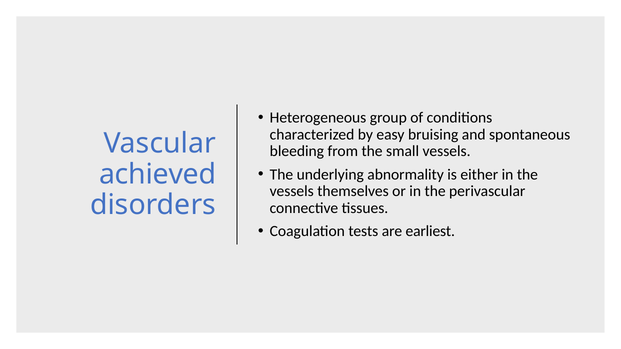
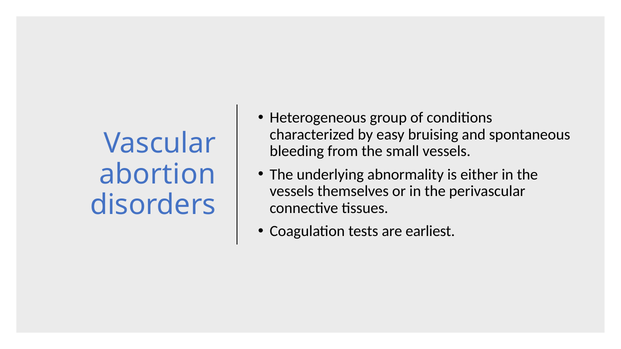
achieved: achieved -> abortion
